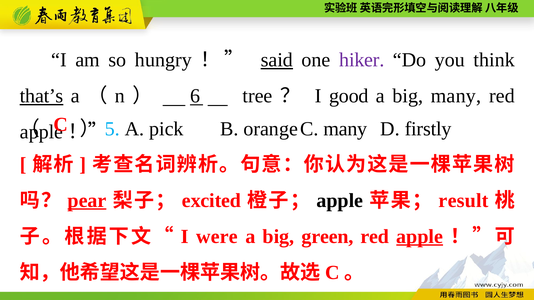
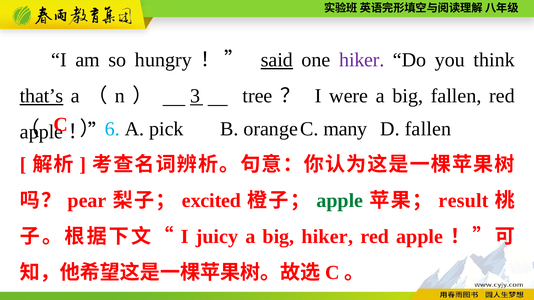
6: 6 -> 3
good: good -> were
big many: many -> fallen
5: 5 -> 6
D firstly: firstly -> fallen
pear underline: present -> none
apple at (340, 201) colour: black -> green
were: were -> juicy
big green: green -> hiker
apple at (420, 237) underline: present -> none
